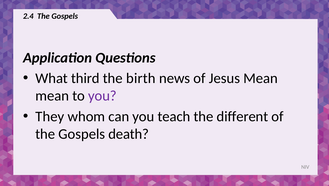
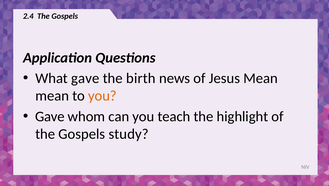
What third: third -> gave
you at (102, 96) colour: purple -> orange
They at (50, 116): They -> Gave
different: different -> highlight
death: death -> study
